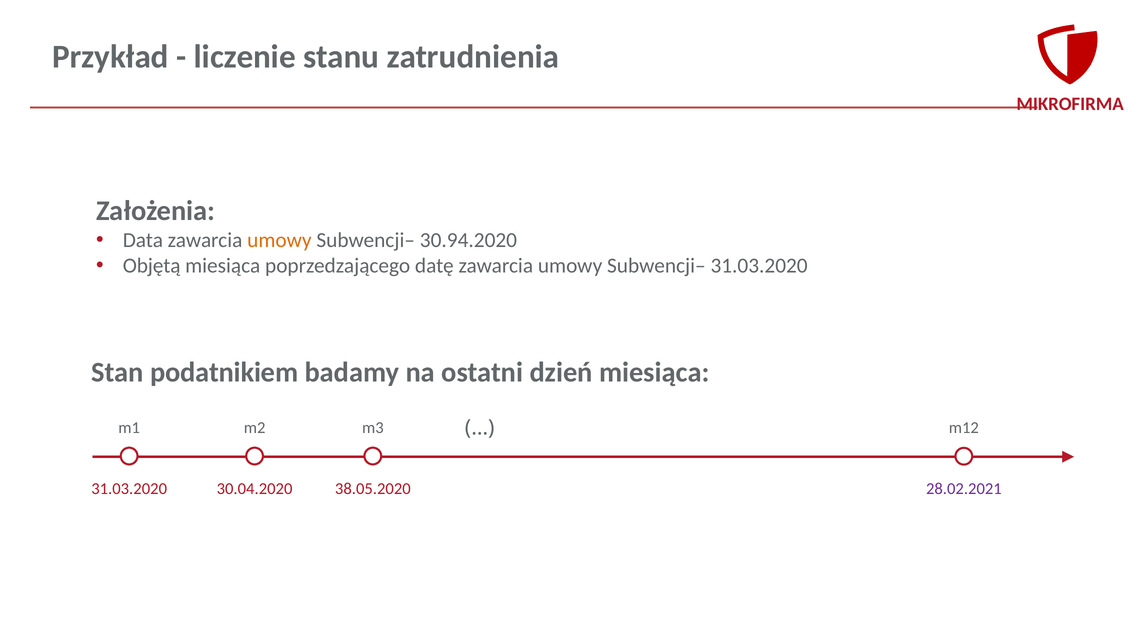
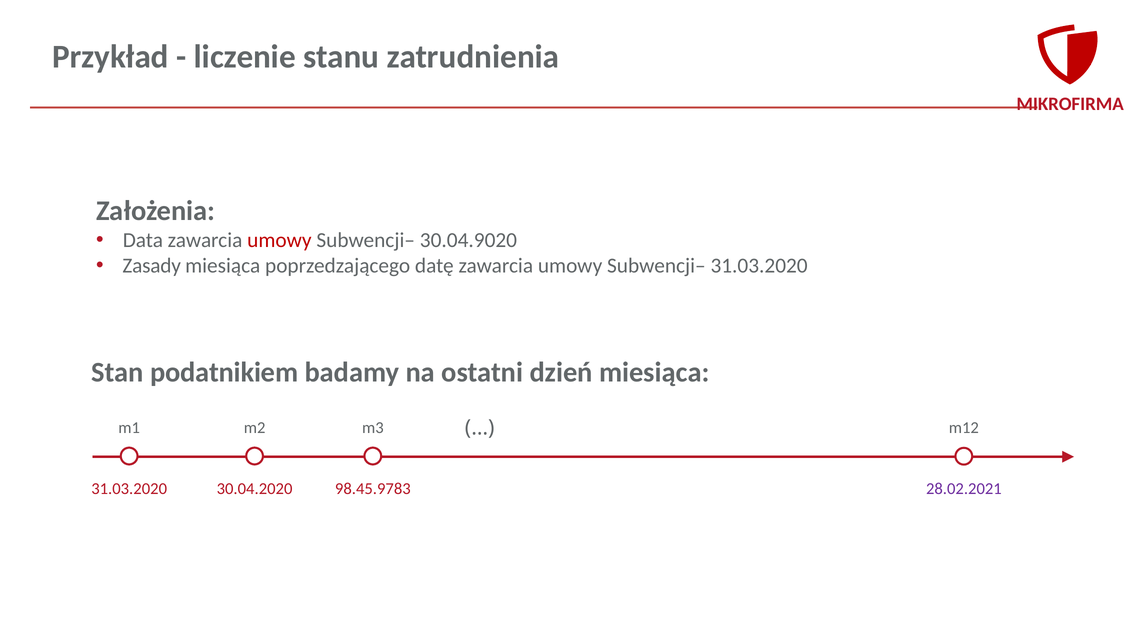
umowy at (279, 240) colour: orange -> red
30.94.2020: 30.94.2020 -> 30.04.9020
Objętą: Objętą -> Zasady
38.05.2020: 38.05.2020 -> 98.45.9783
